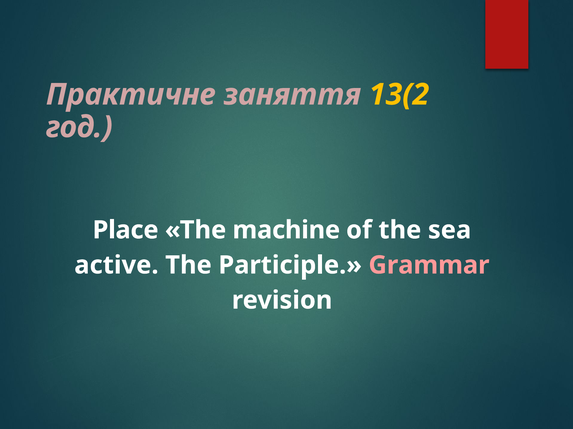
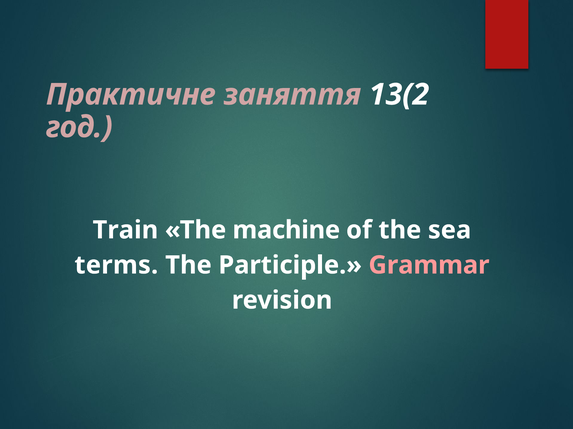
13(2 colour: yellow -> white
Place: Place -> Train
active: active -> terms
